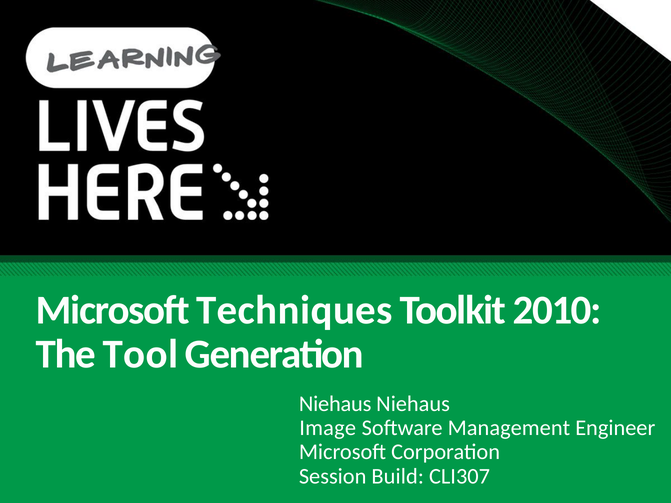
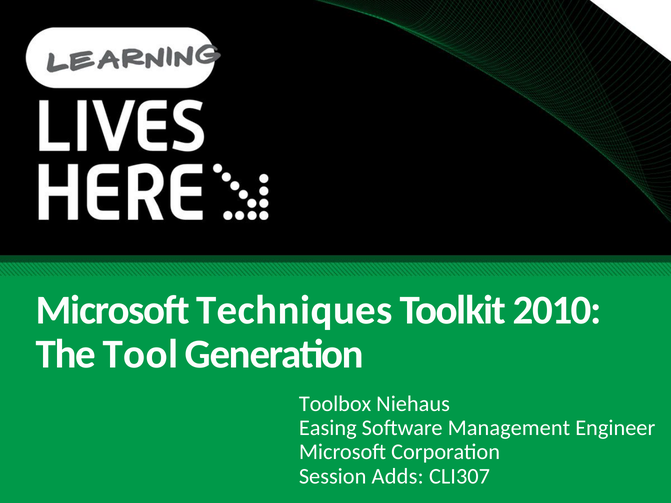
Niehaus at (335, 404): Niehaus -> Toolbox
Image: Image -> Easing
Build: Build -> Adds
